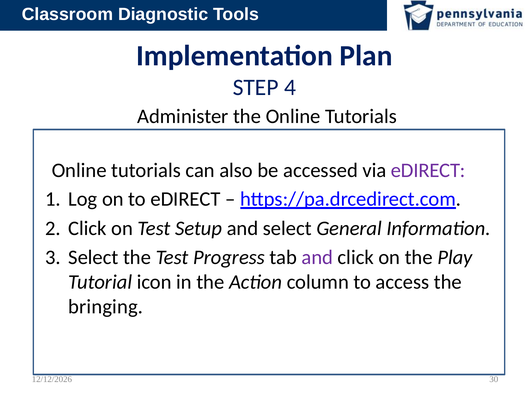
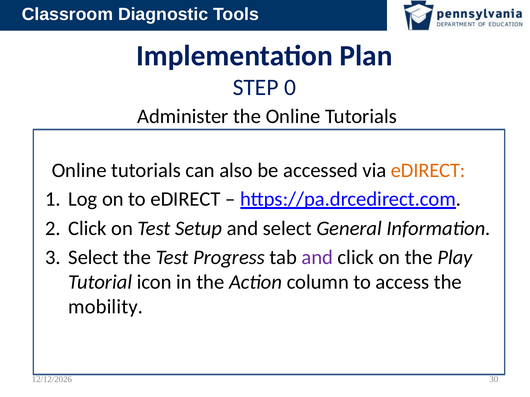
4: 4 -> 0
eDIRECT at (428, 170) colour: purple -> orange
bringing: bringing -> mobility
